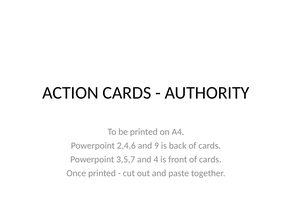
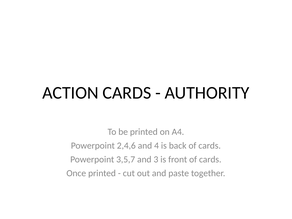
9: 9 -> 4
4: 4 -> 3
